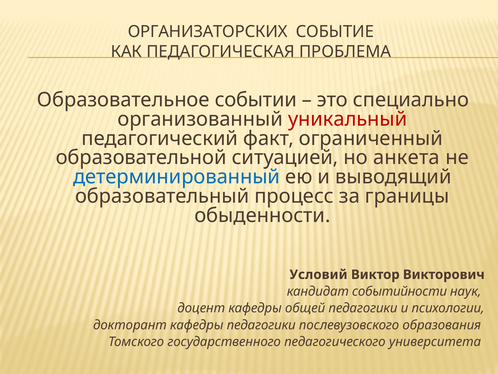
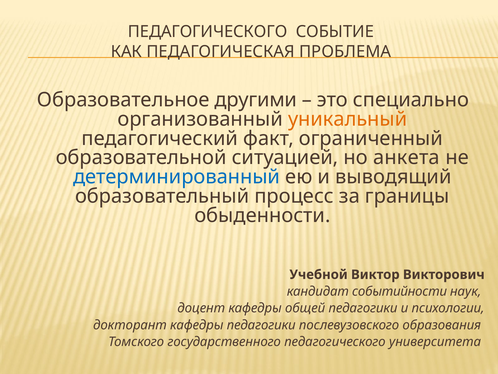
ОРГАНИЗАТОРСКИХ at (208, 32): ОРГАНИЗАТОРСКИХ -> ПЕДАГОГИЧЕСКОГО
событии: событии -> другими
уникальный colour: red -> orange
Условий: Условий -> Учебной
